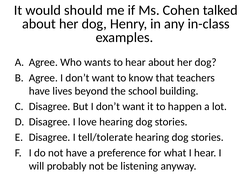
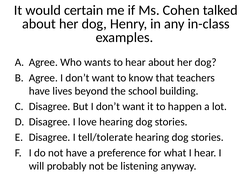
should: should -> certain
